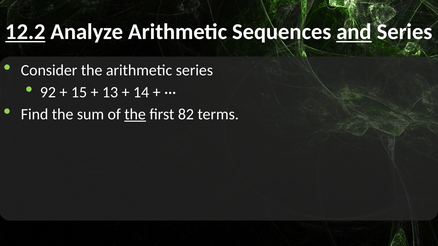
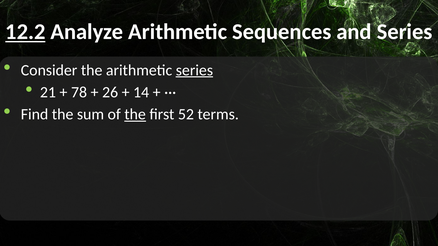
and underline: present -> none
series at (194, 70) underline: none -> present
92: 92 -> 21
15: 15 -> 78
13: 13 -> 26
82: 82 -> 52
